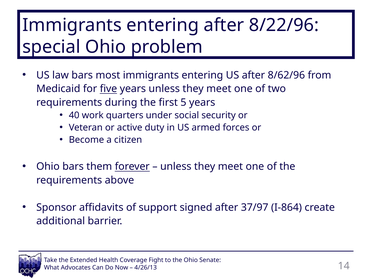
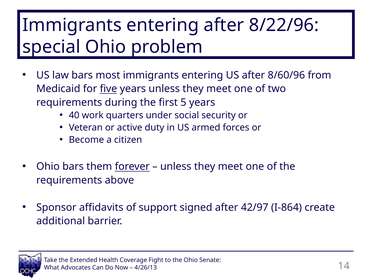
8/62/96: 8/62/96 -> 8/60/96
37/97: 37/97 -> 42/97
